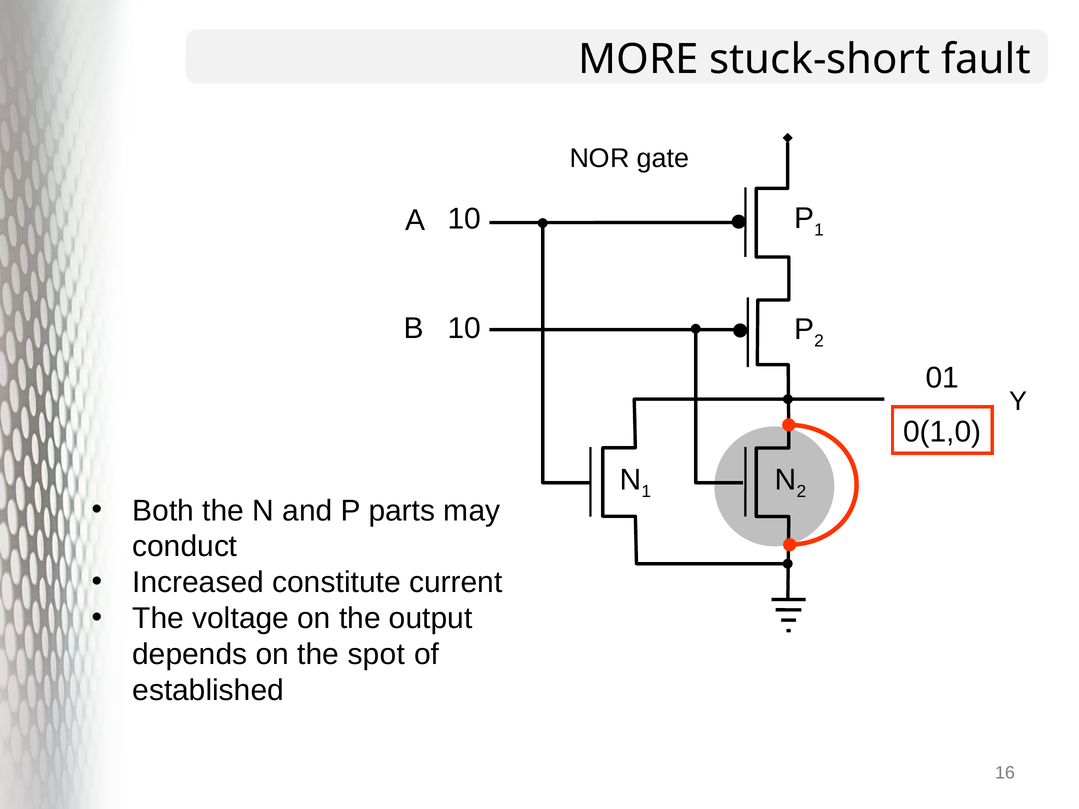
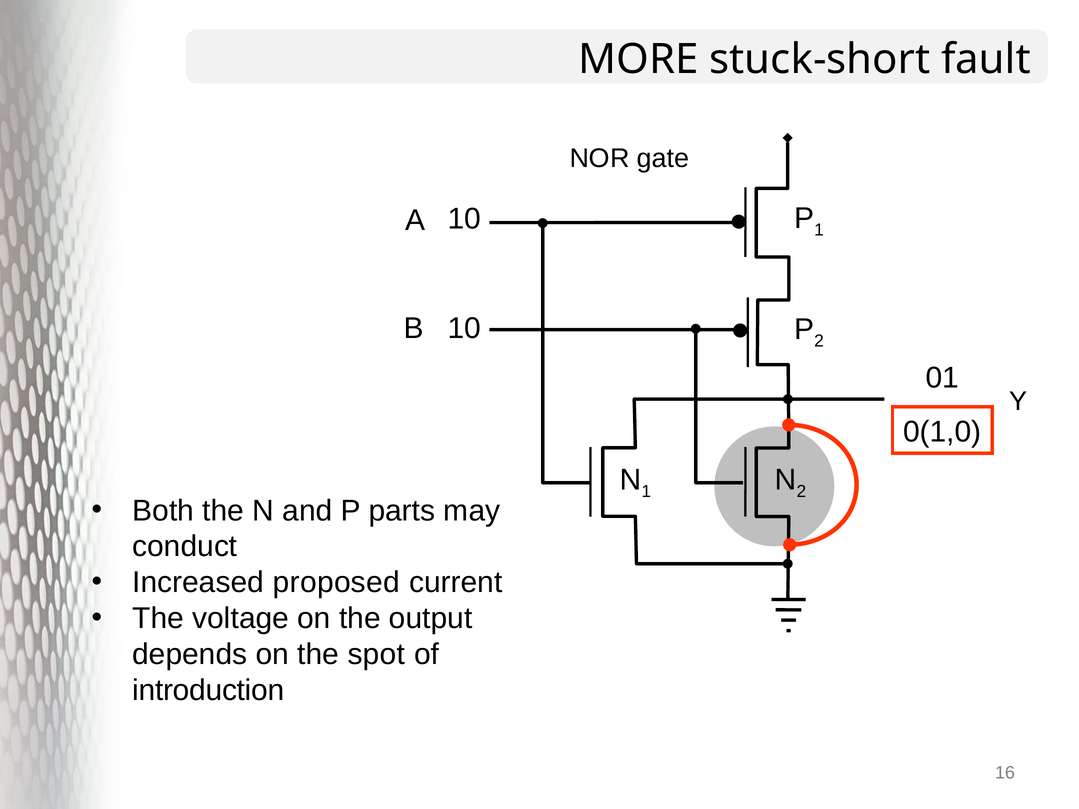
constitute: constitute -> proposed
established: established -> introduction
